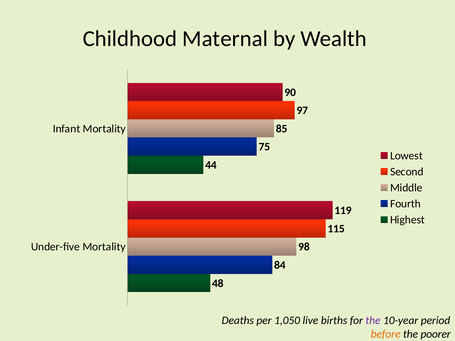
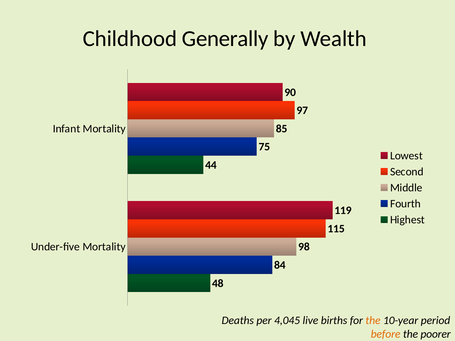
Maternal: Maternal -> Generally
1,050: 1,050 -> 4,045
the at (373, 321) colour: purple -> orange
